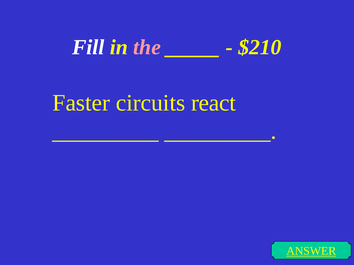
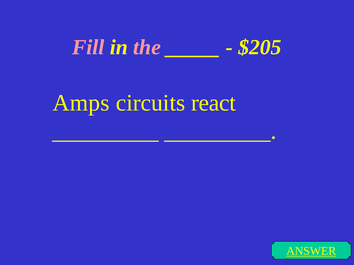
Fill colour: white -> pink
$210: $210 -> $205
Faster: Faster -> Amps
